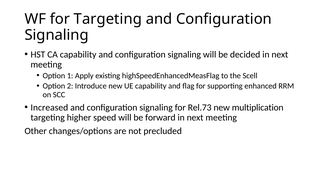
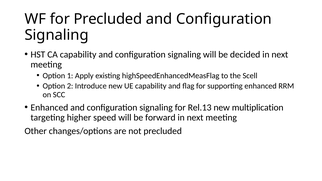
for Targeting: Targeting -> Precluded
Increased at (49, 108): Increased -> Enhanced
Rel.73: Rel.73 -> Rel.13
